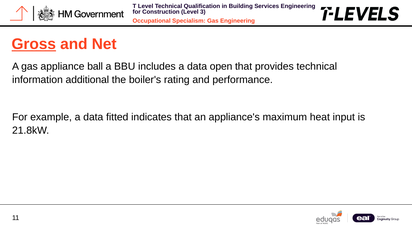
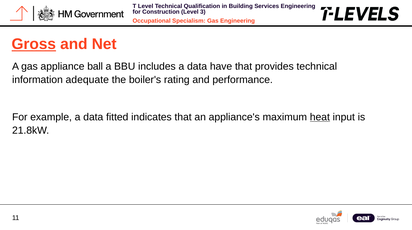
open: open -> have
additional: additional -> adequate
heat underline: none -> present
